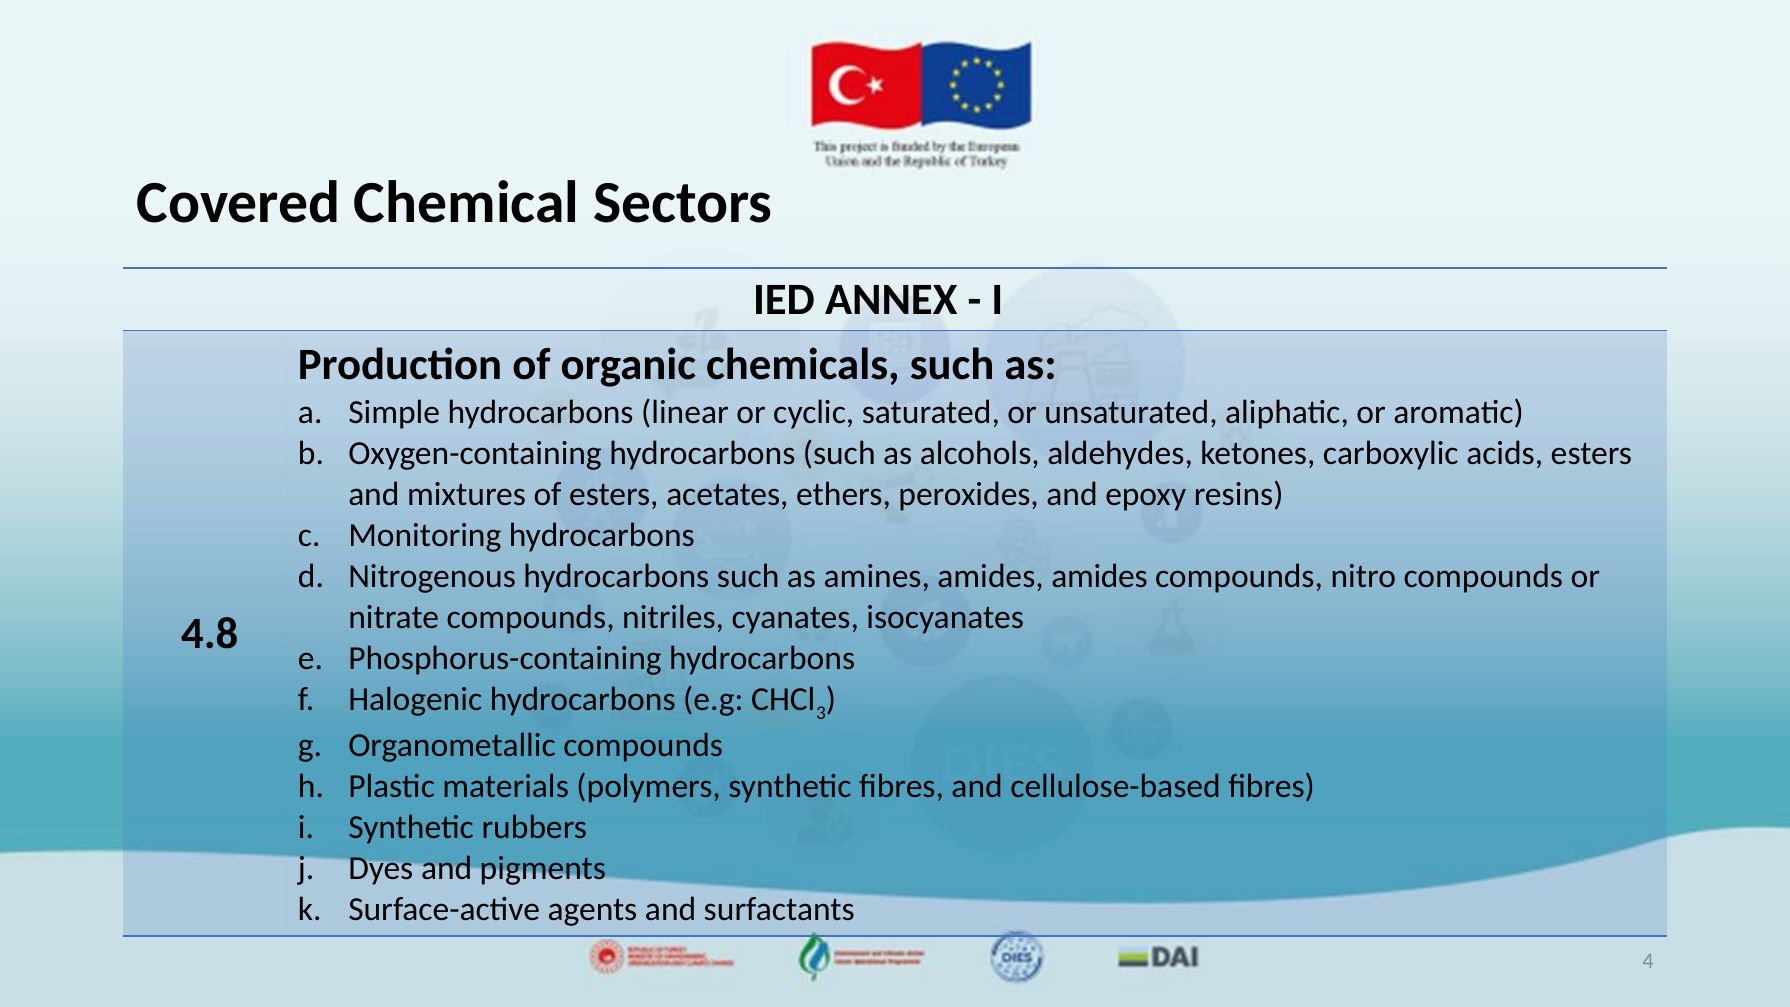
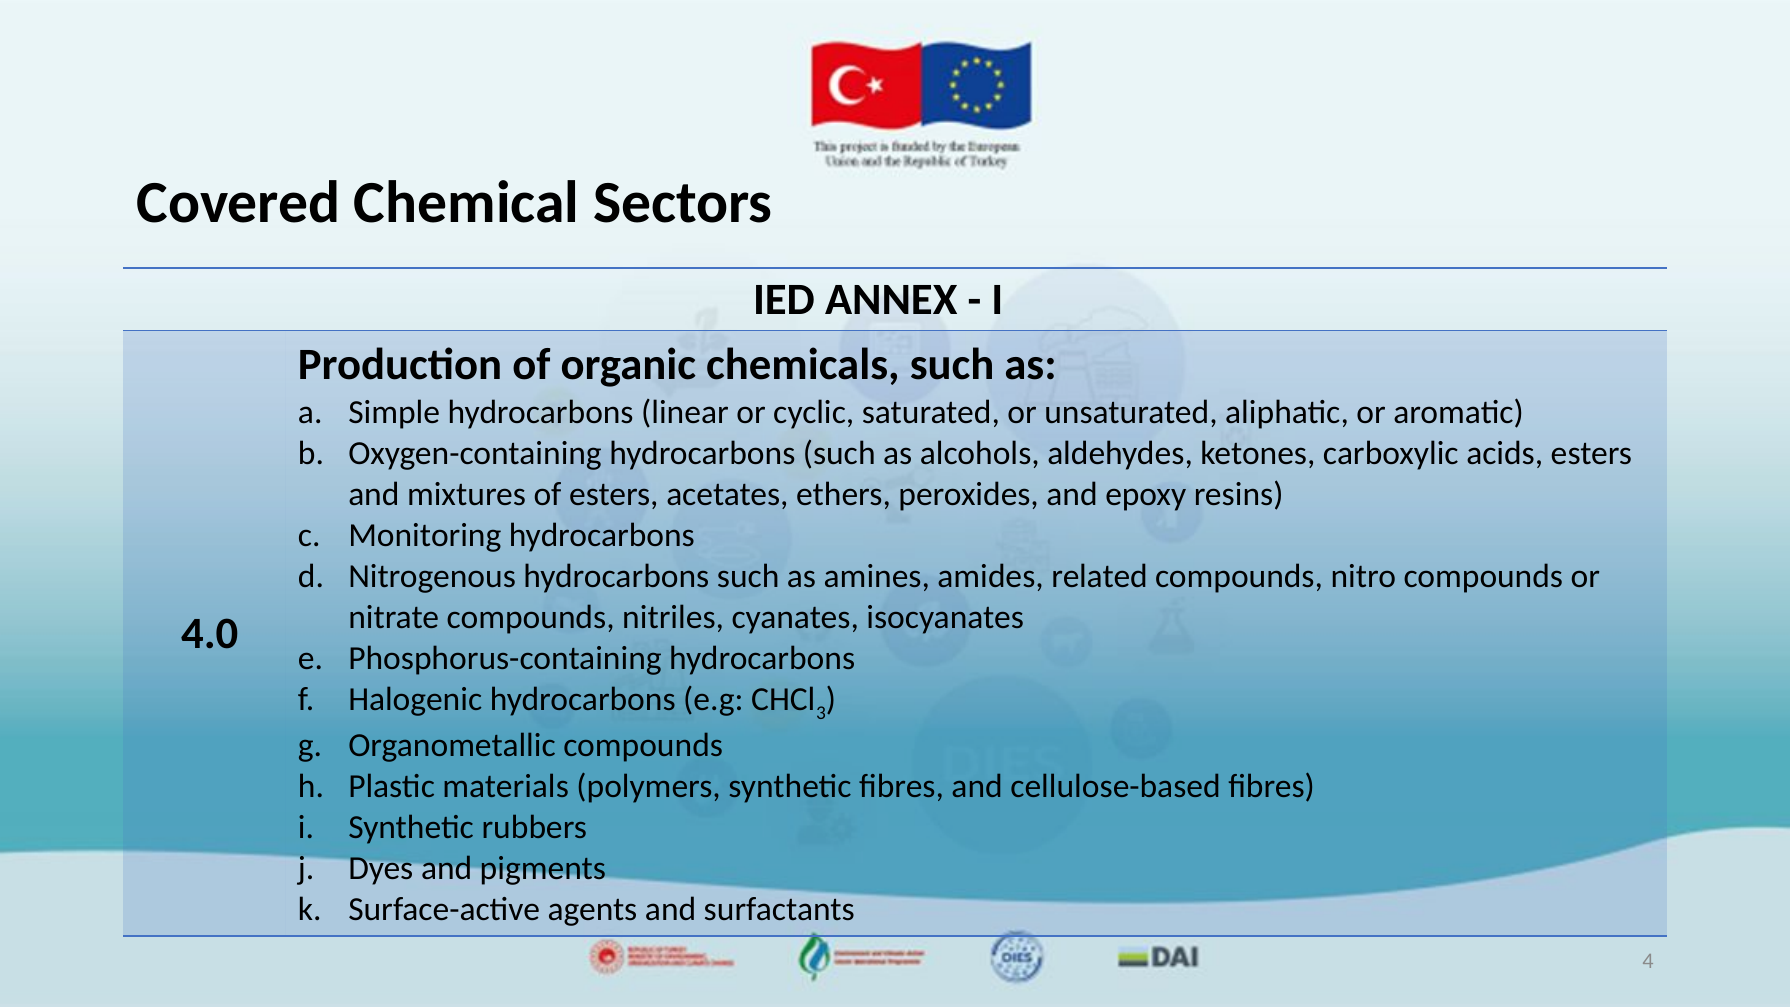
amides amides: amides -> related
4.8: 4.8 -> 4.0
